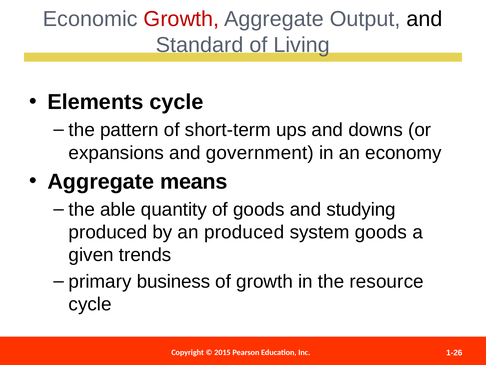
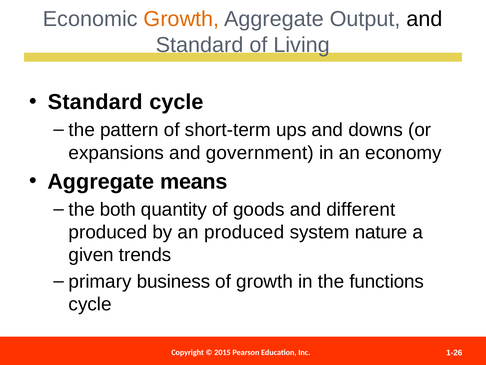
Growth at (181, 19) colour: red -> orange
Elements at (95, 102): Elements -> Standard
able: able -> both
studying: studying -> different
system goods: goods -> nature
resource: resource -> functions
